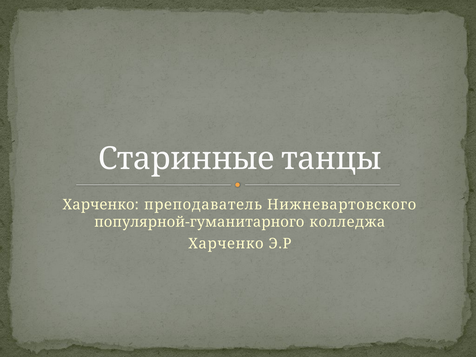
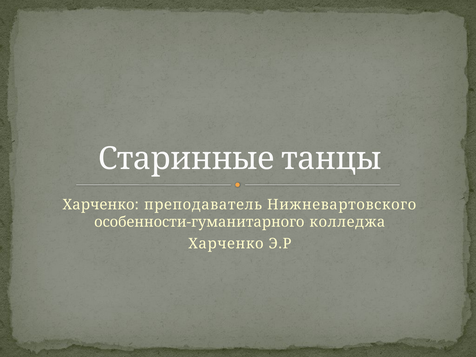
популярной-гуманитарного: популярной-гуманитарного -> особенности-гуманитарного
